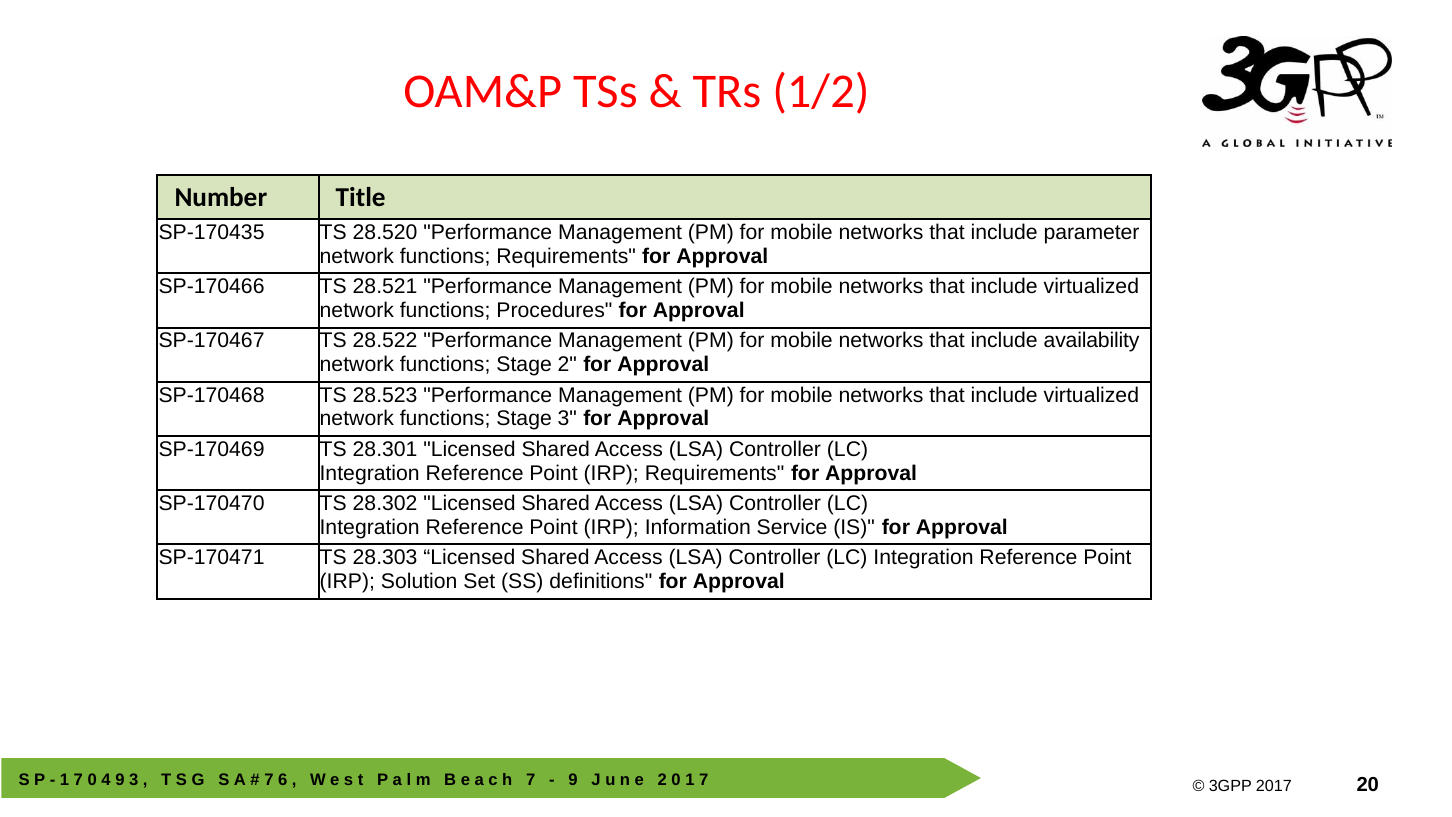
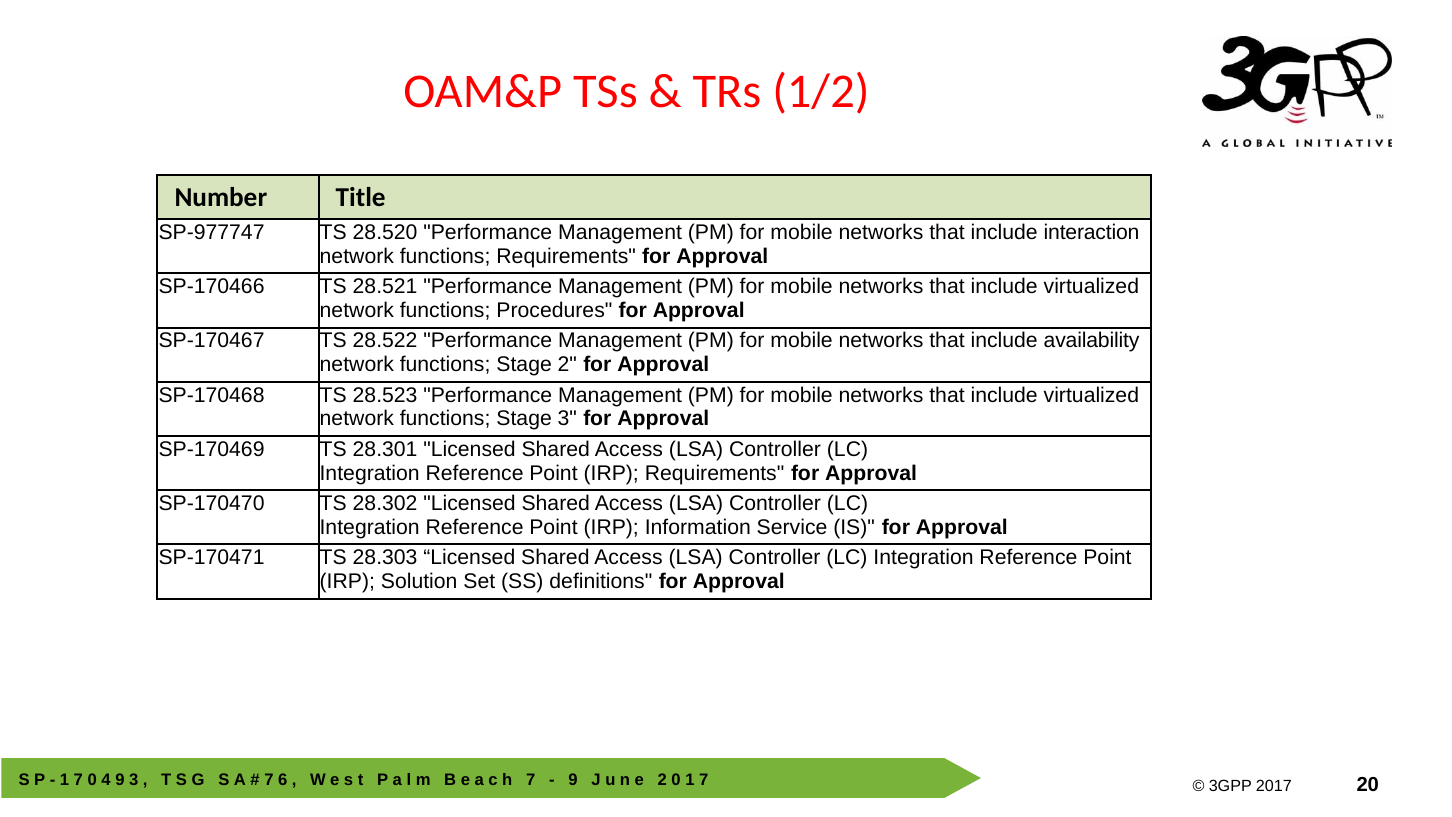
SP-170435: SP-170435 -> SP-977747
parameter: parameter -> interaction
